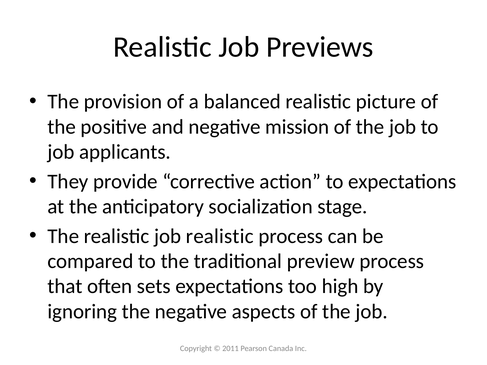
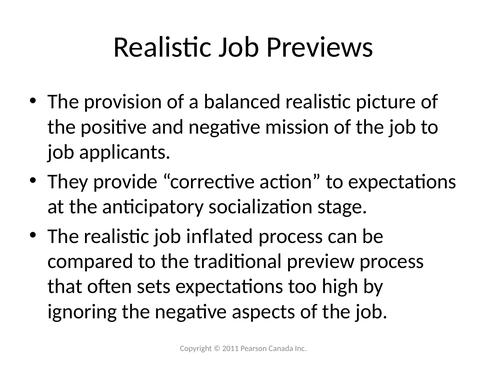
job realistic: realistic -> inflated
